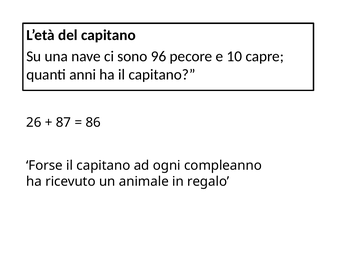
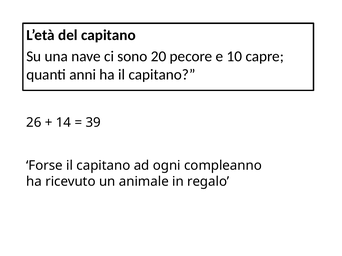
96: 96 -> 20
87: 87 -> 14
86: 86 -> 39
